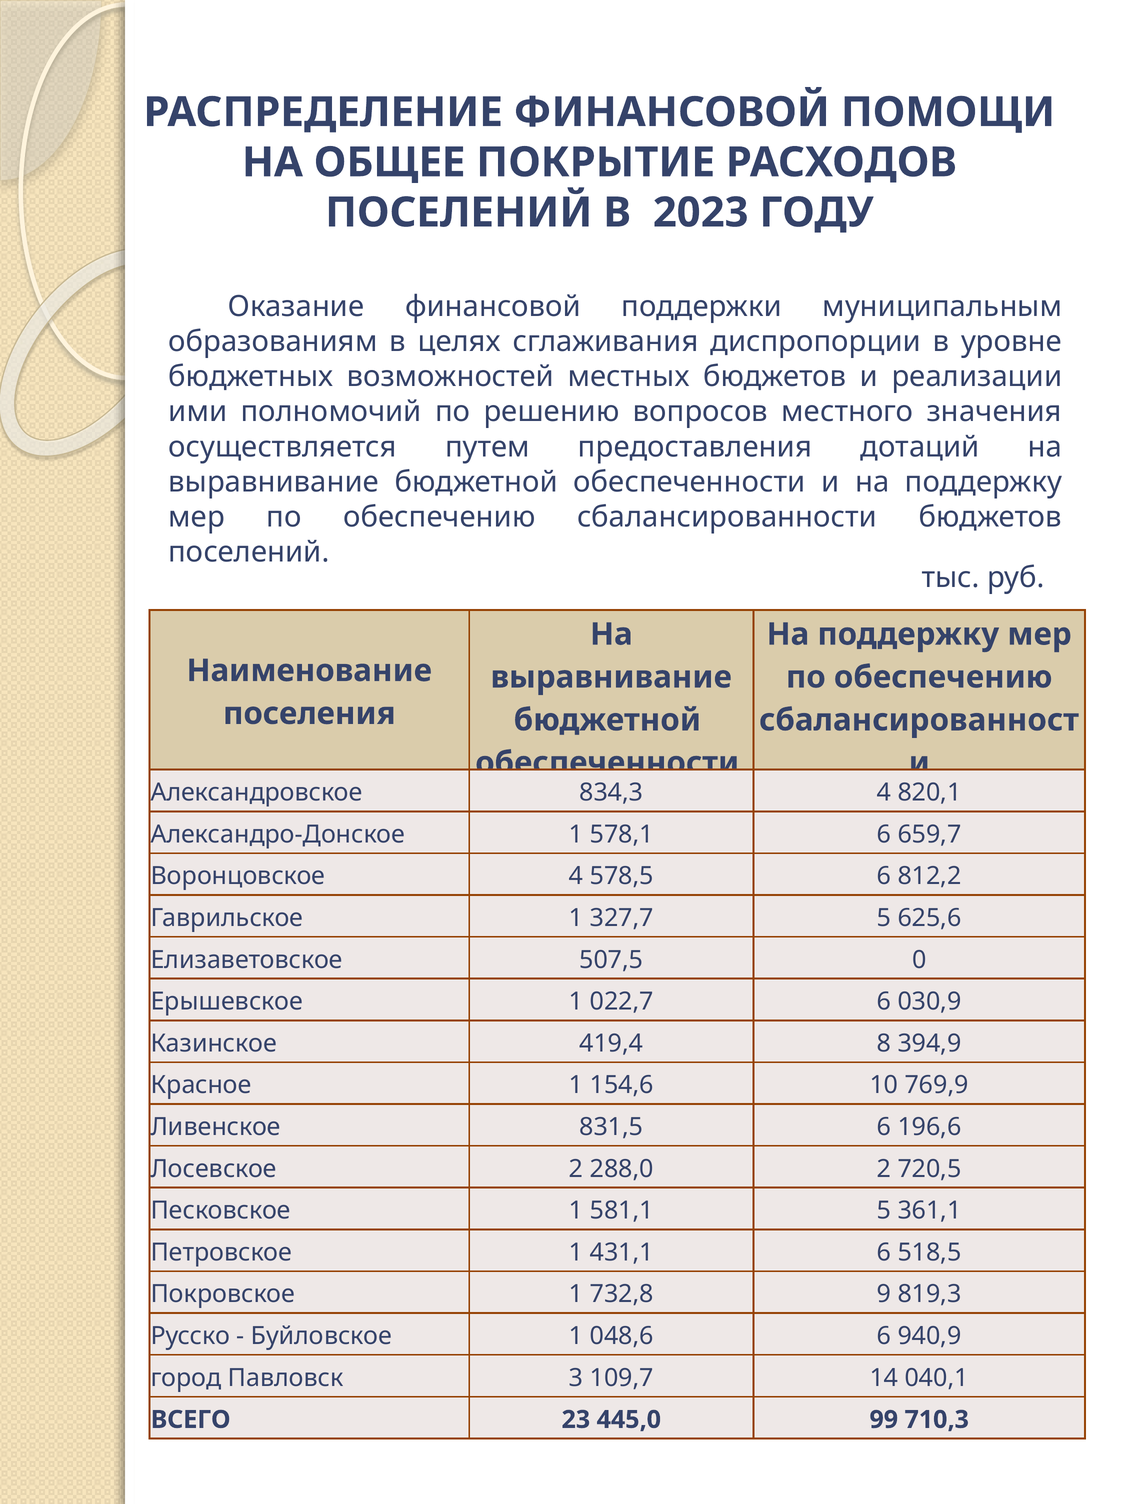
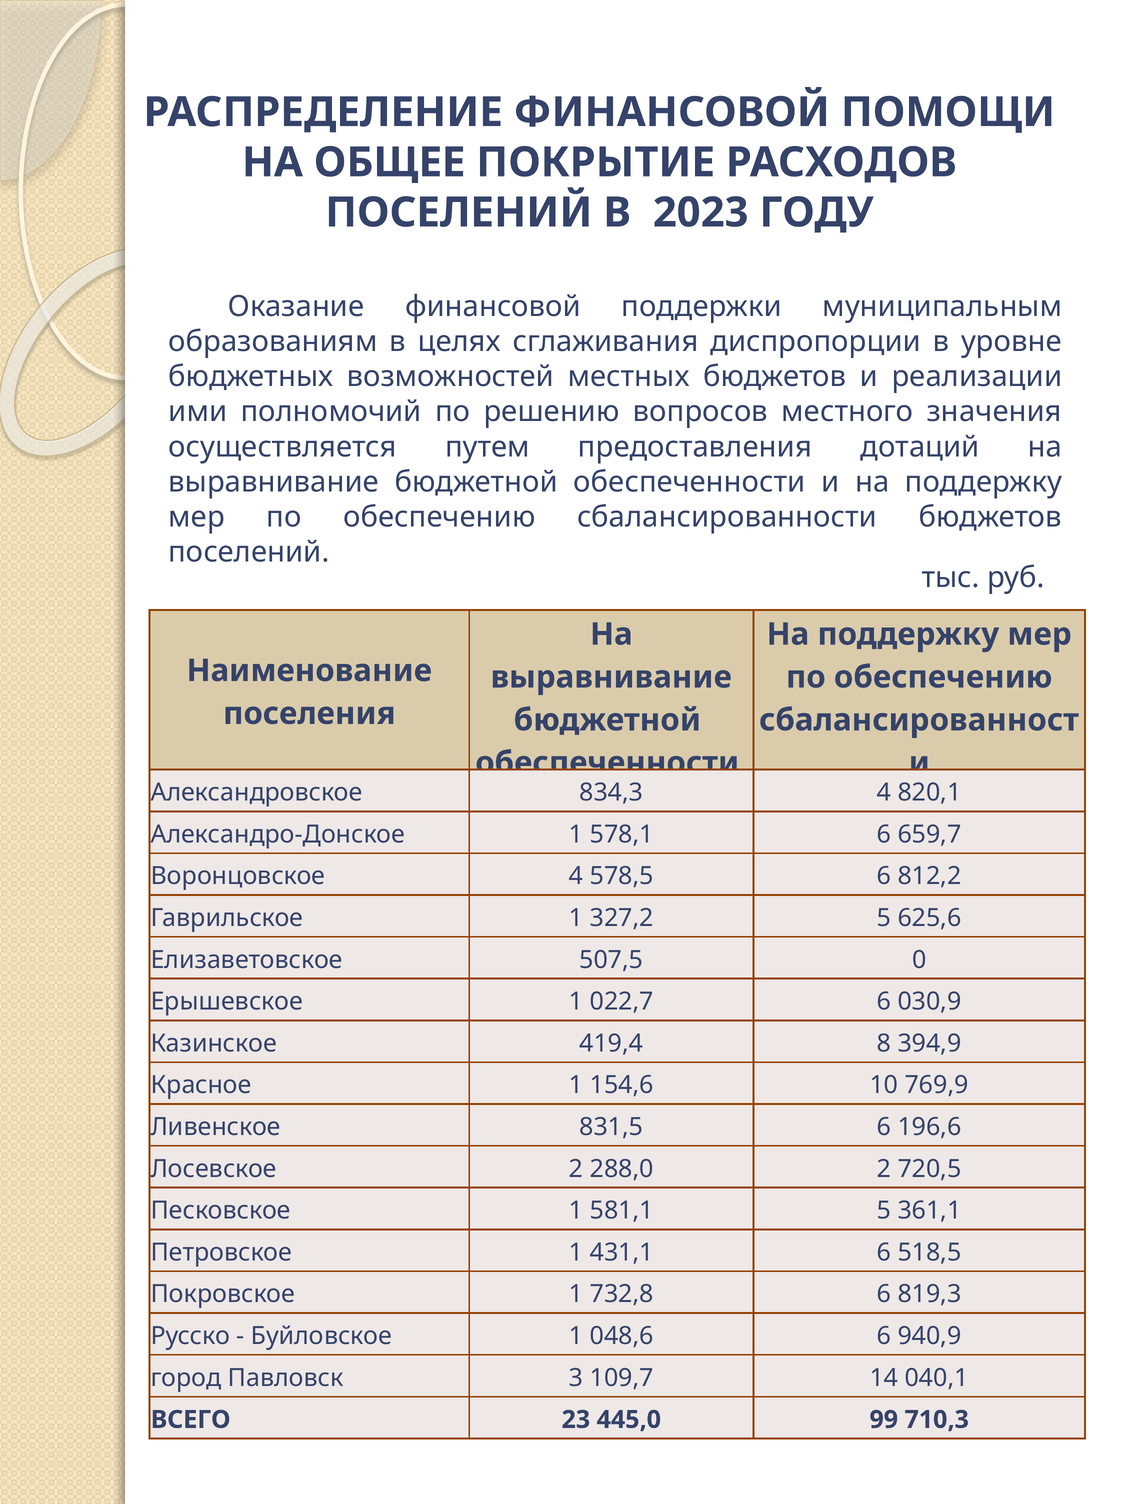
327,7: 327,7 -> 327,2
732,8 9: 9 -> 6
